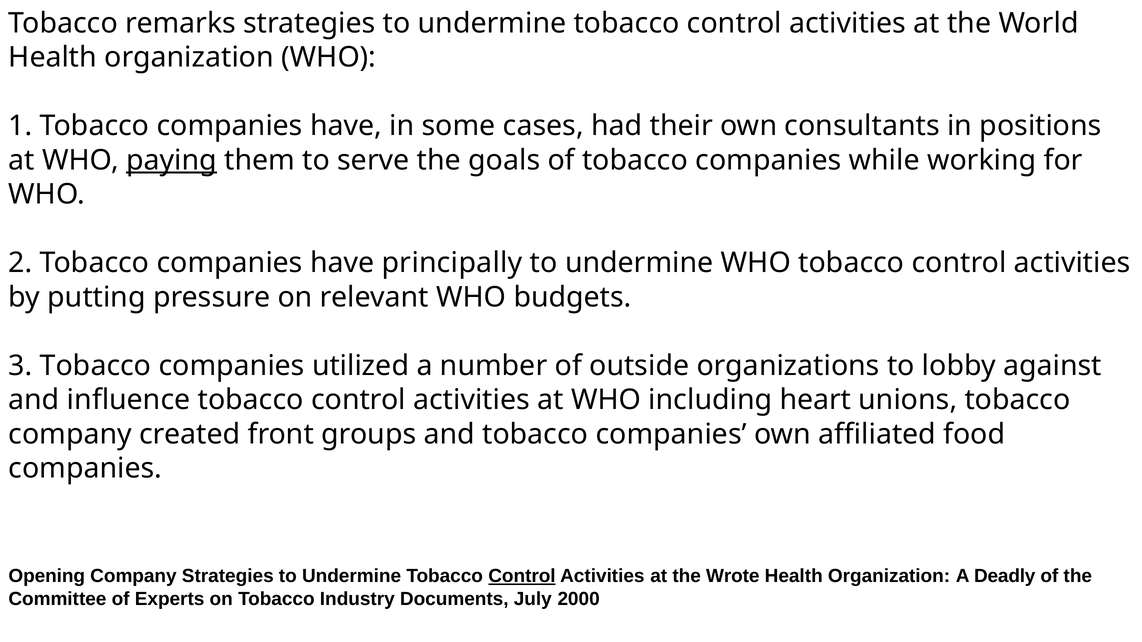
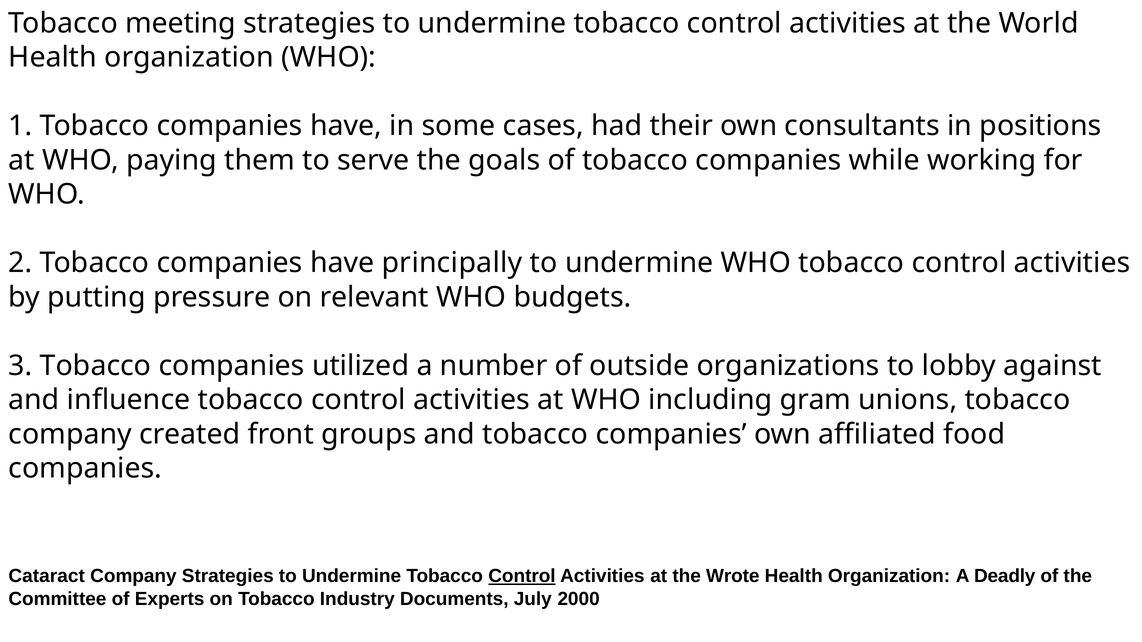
remarks: remarks -> meeting
paying underline: present -> none
heart: heart -> gram
Opening: Opening -> Cataract
